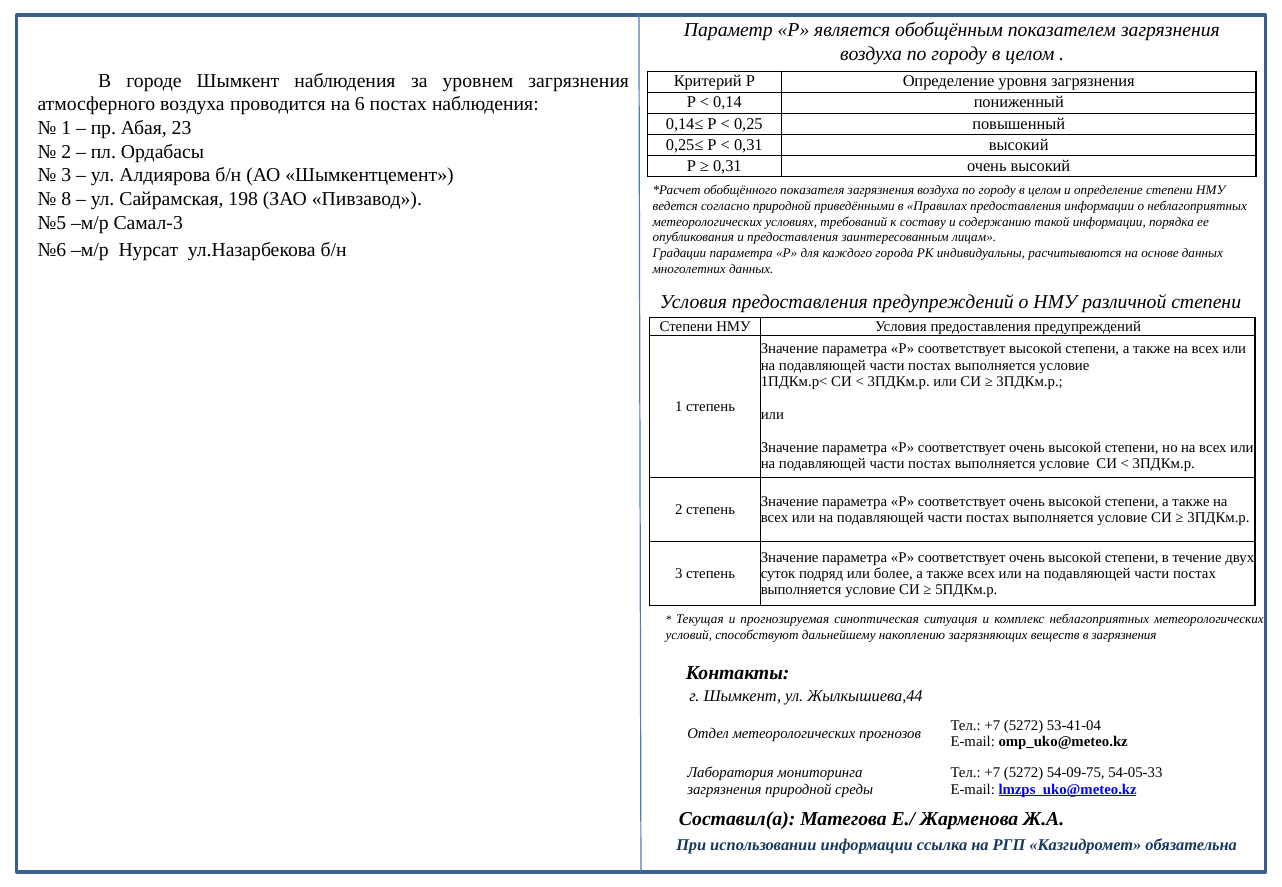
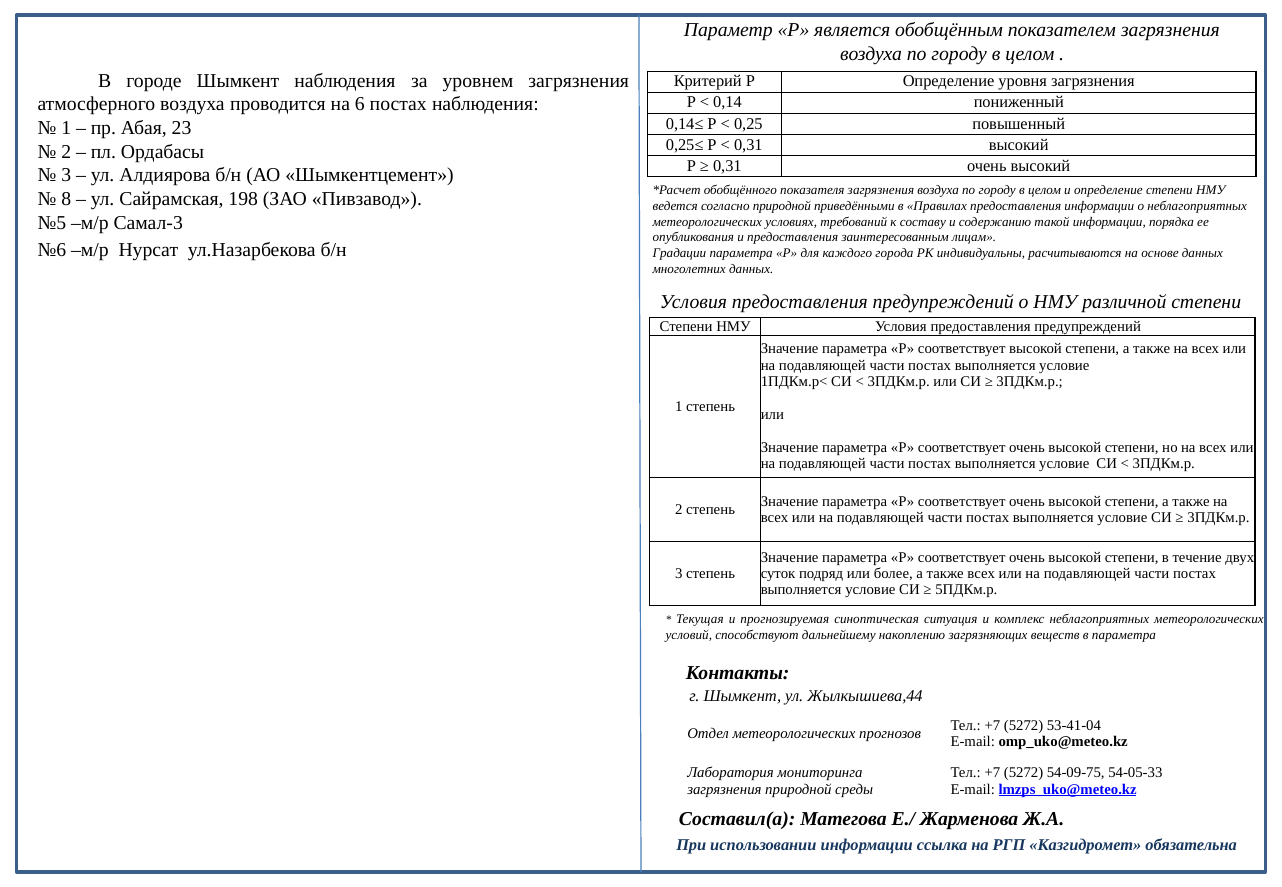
в загрязнения: загрязнения -> параметра
